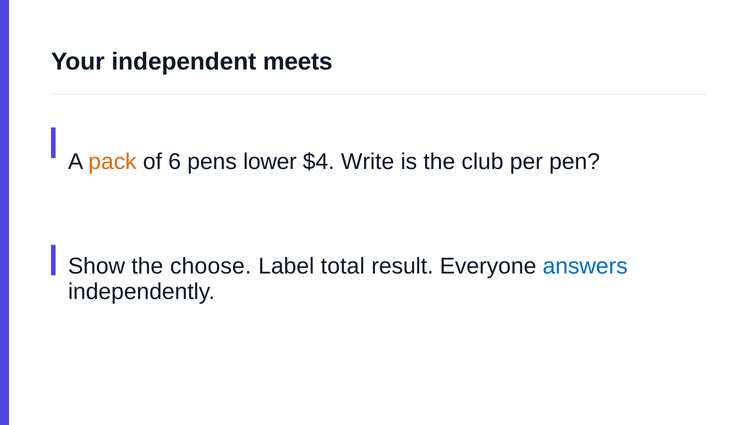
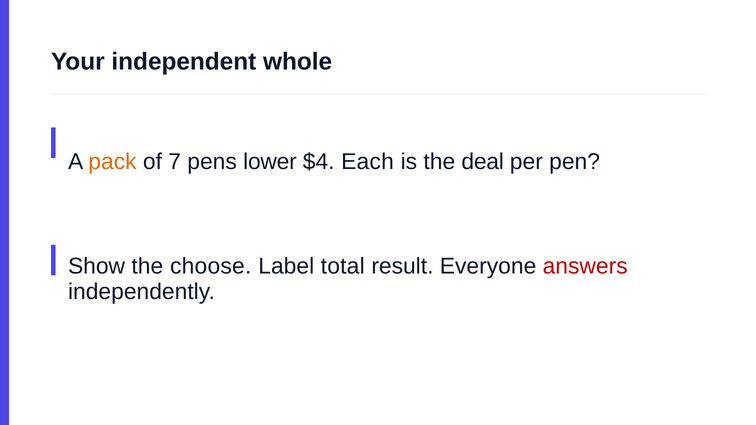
meets: meets -> whole
6: 6 -> 7
Write: Write -> Each
club: club -> deal
answers colour: blue -> red
